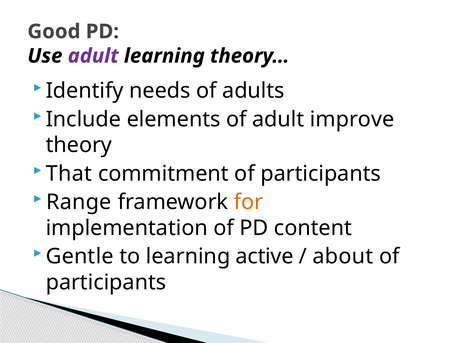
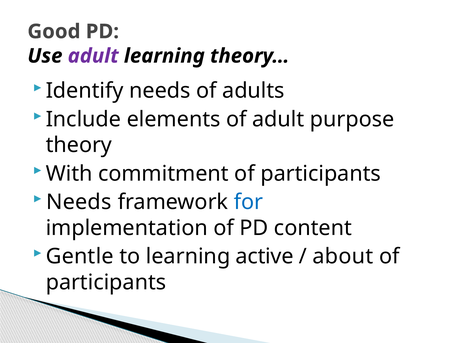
improve: improve -> purpose
That: That -> With
Range at (79, 202): Range -> Needs
for colour: orange -> blue
